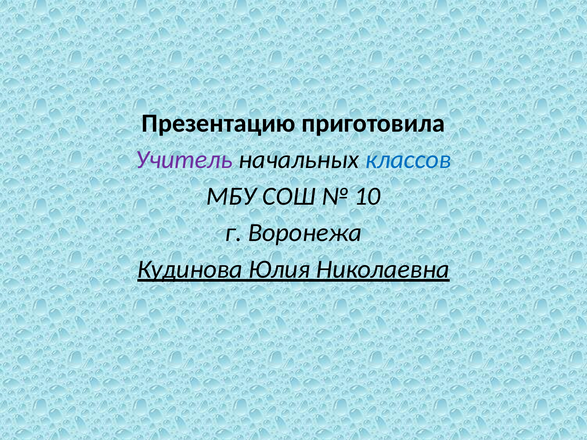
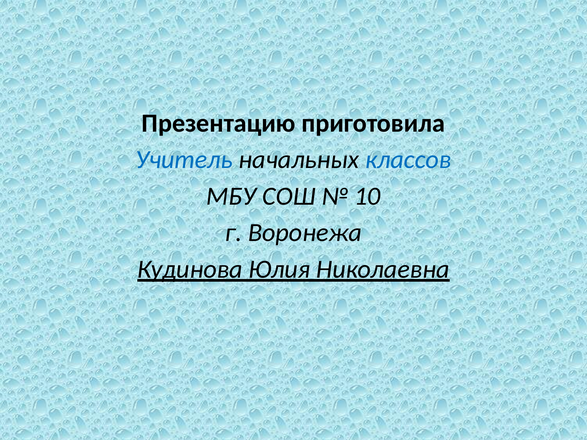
Учитель colour: purple -> blue
